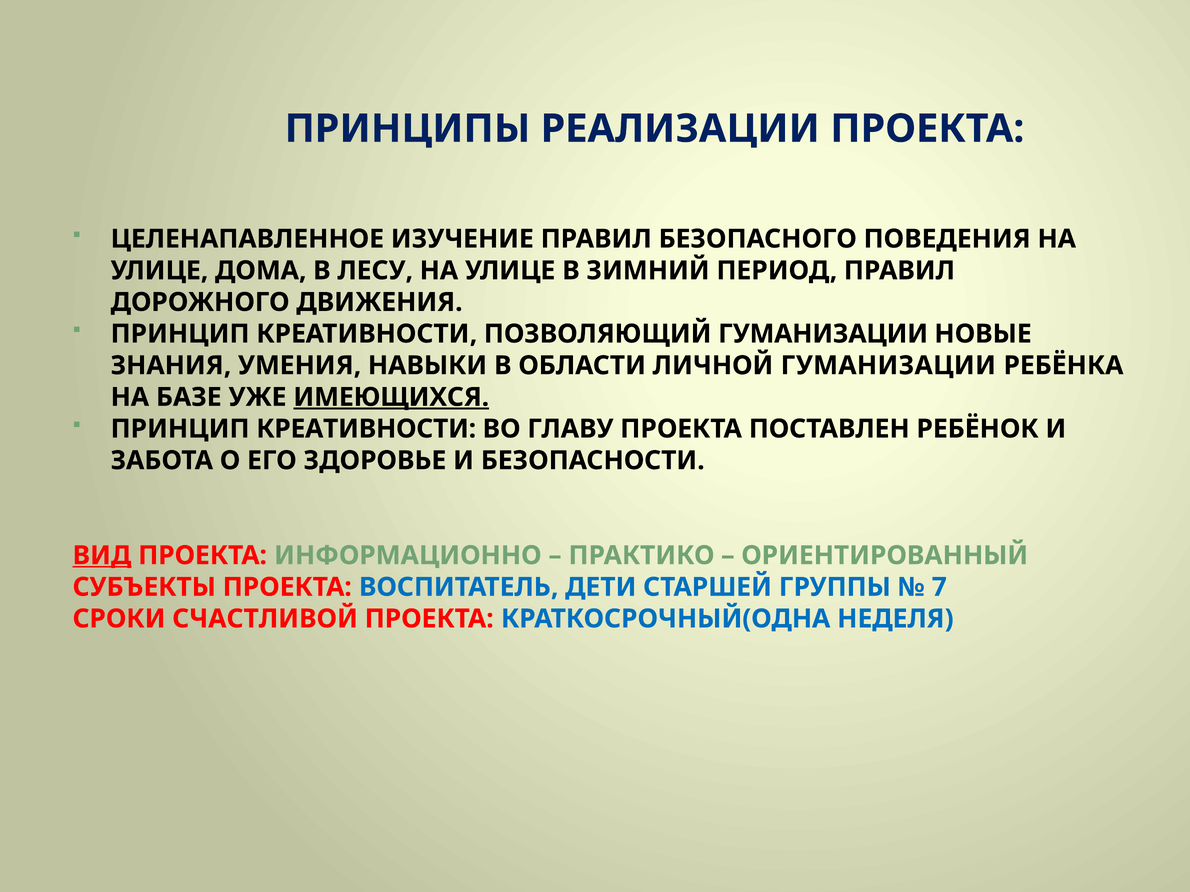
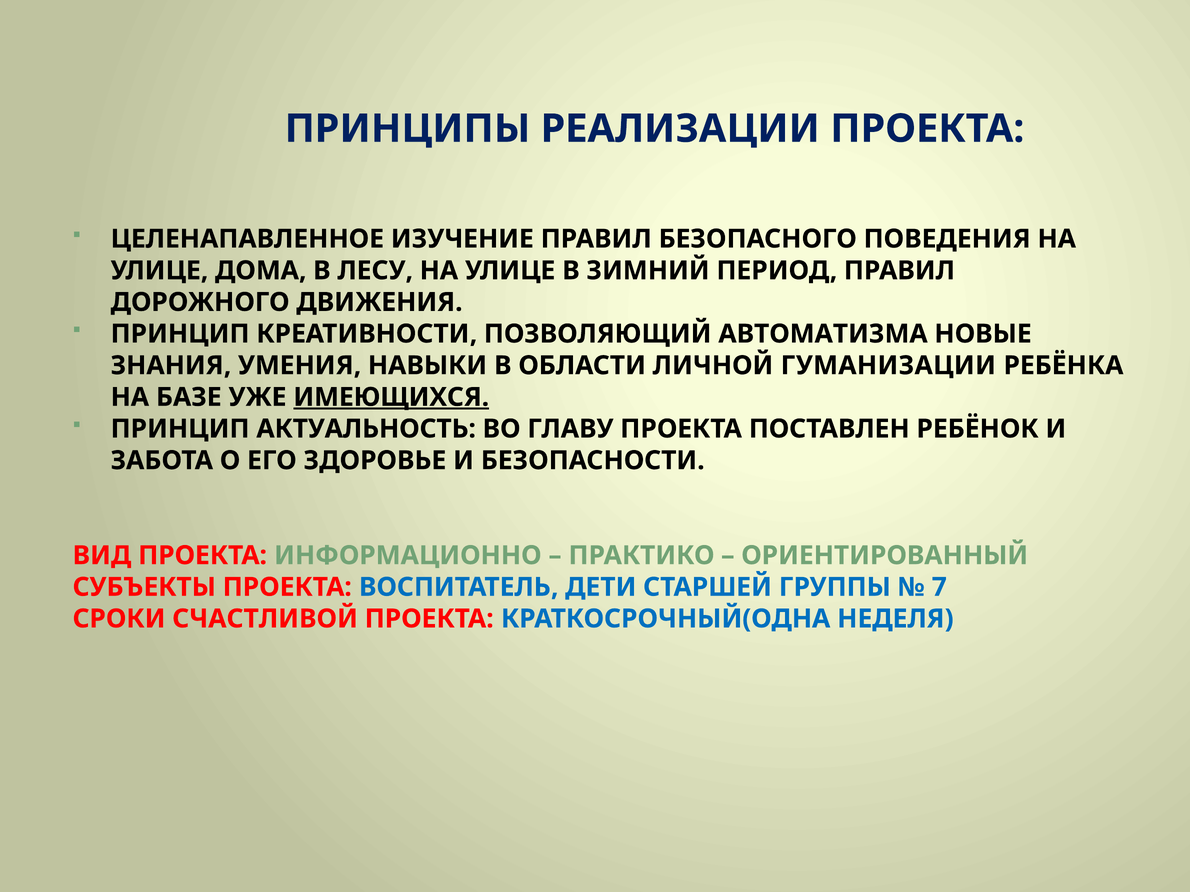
ПОЗВОЛЯЮЩИЙ ГУМАНИЗАЦИИ: ГУМАНИЗАЦИИ -> АВТОМАТИЗМА
КРЕАТИВНОСТИ at (366, 429): КРЕАТИВНОСТИ -> АКТУАЛЬНОСТЬ
ВИД underline: present -> none
